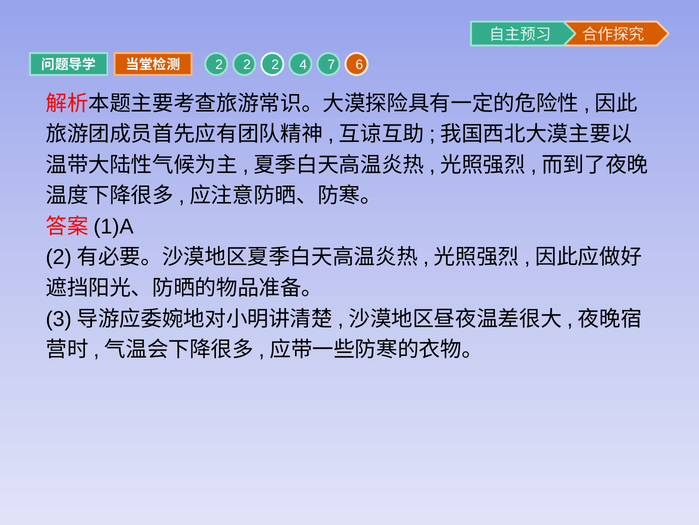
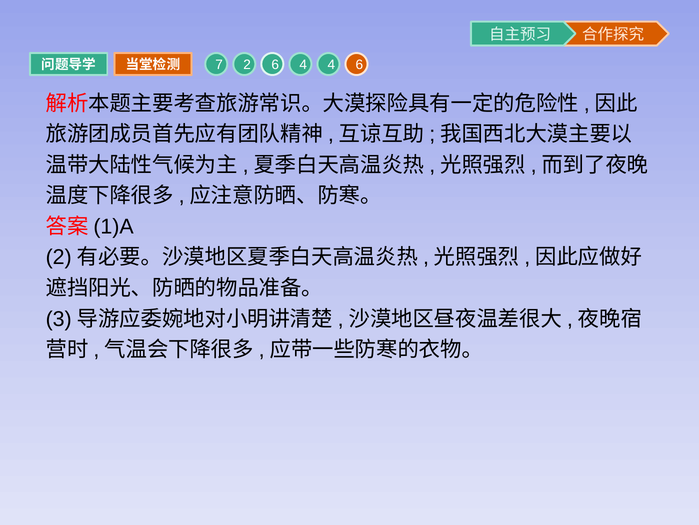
2 at (219, 65): 2 -> 7
2 at (275, 65): 2 -> 6
4 7: 7 -> 4
